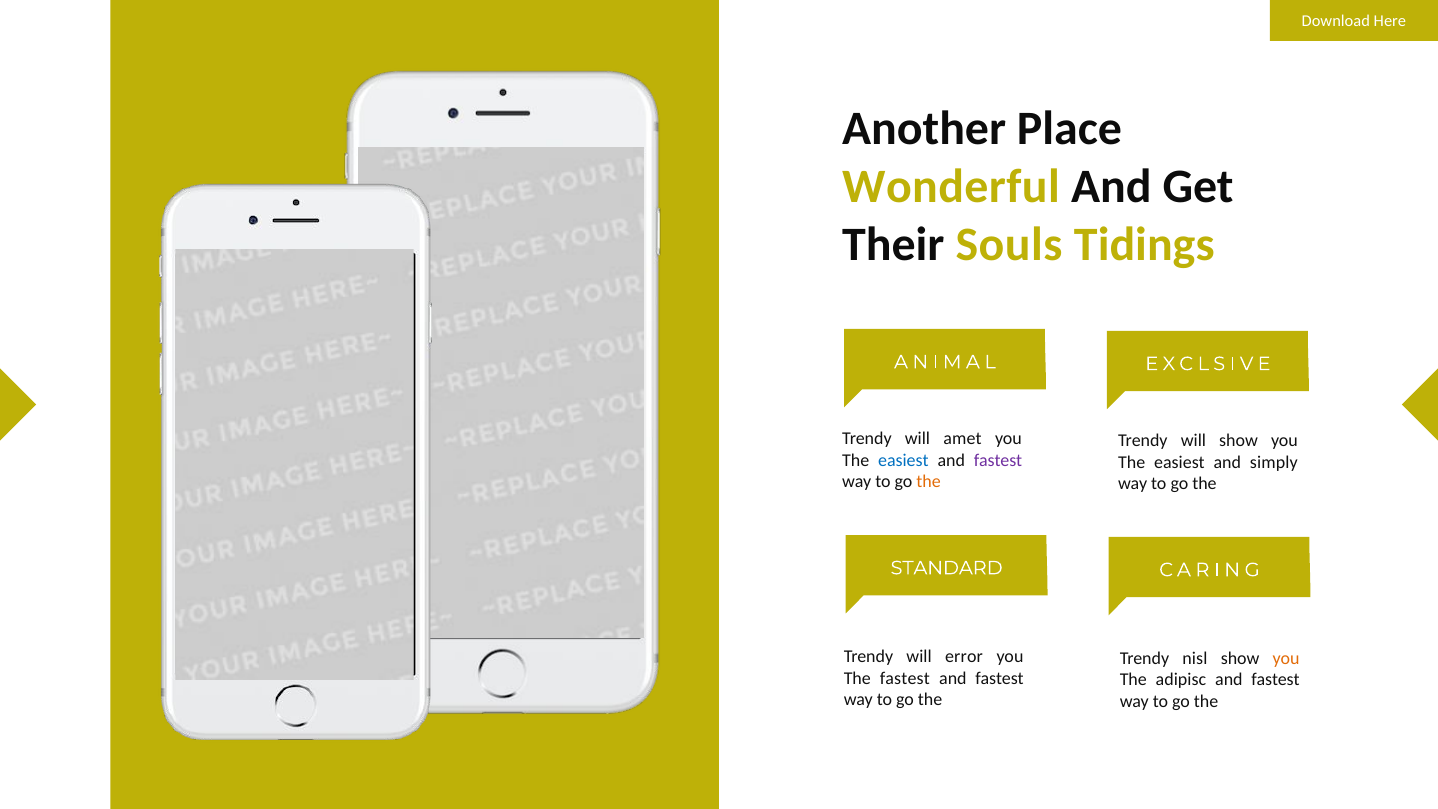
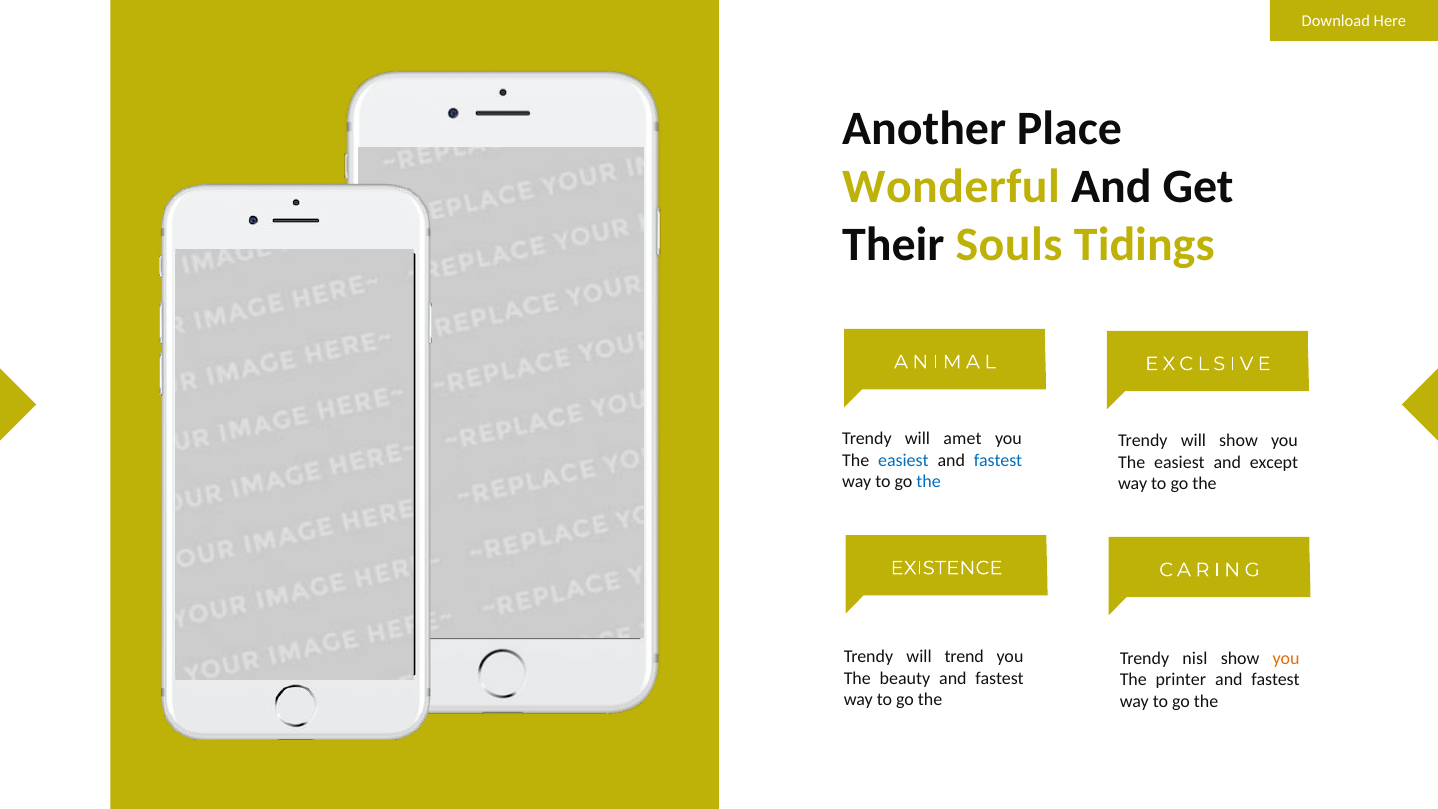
fastest at (998, 460) colour: purple -> blue
simply: simply -> except
the at (929, 482) colour: orange -> blue
STANDARD: STANDARD -> EXISTENCE
error: error -> trend
The fastest: fastest -> beauty
adipisc: adipisc -> printer
